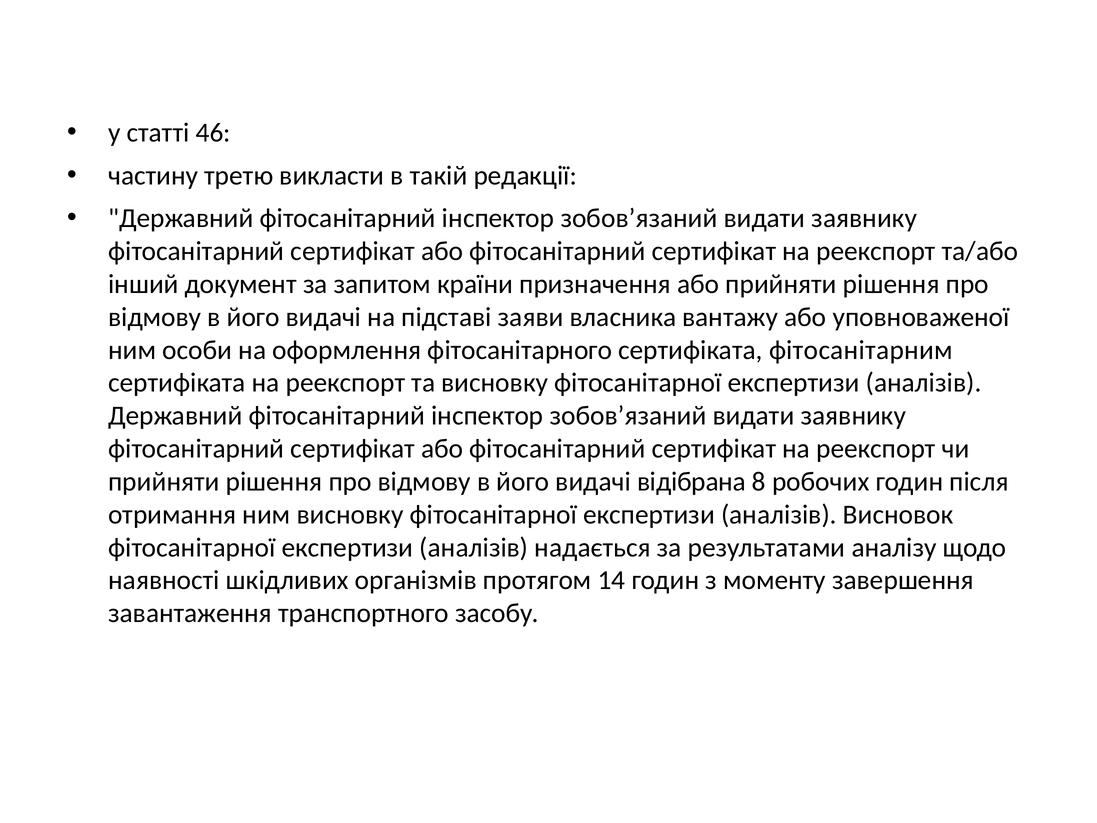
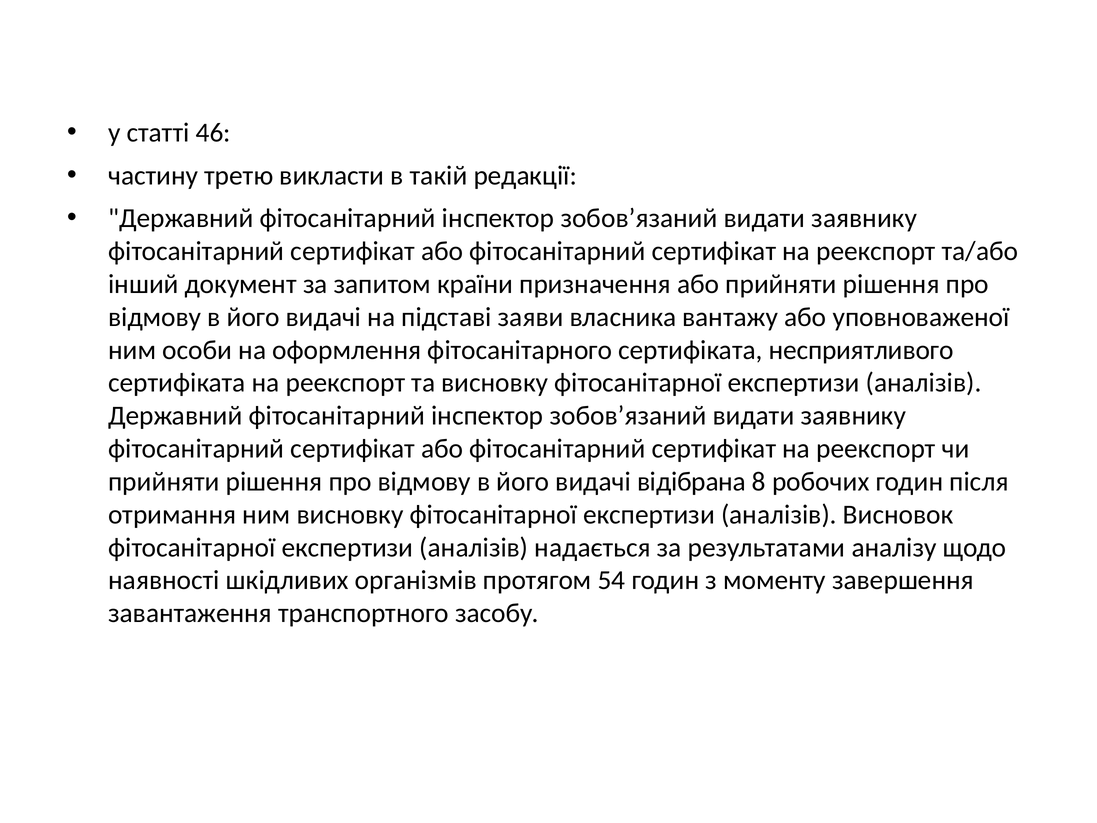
фітосанітарним: фітосанітарним -> несприятливого
14: 14 -> 54
